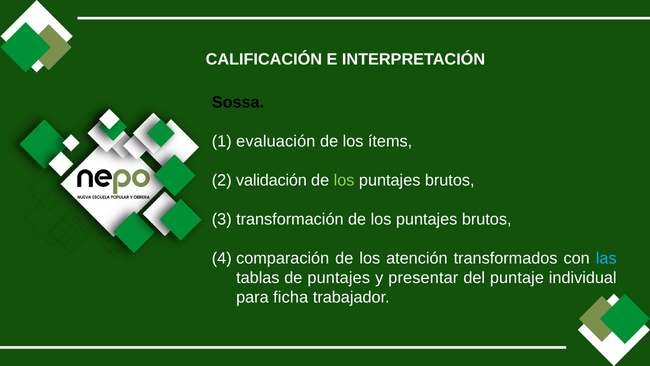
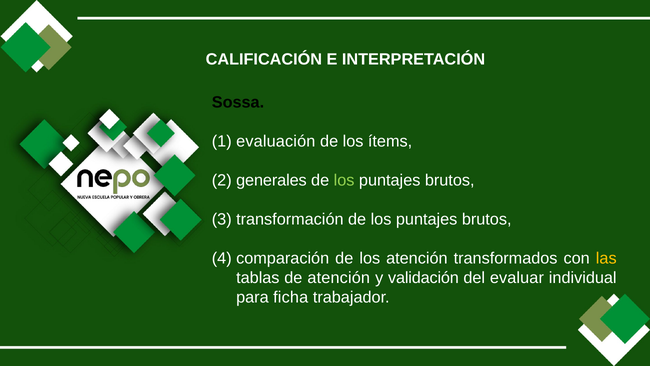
validación: validación -> generales
las colour: light blue -> yellow
de puntajes: puntajes -> atención
presentar: presentar -> validación
puntaje: puntaje -> evaluar
